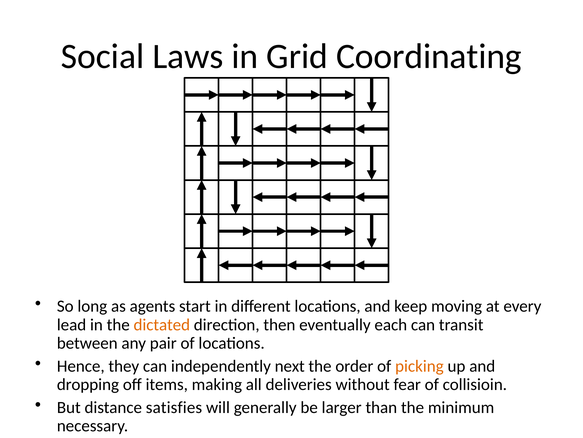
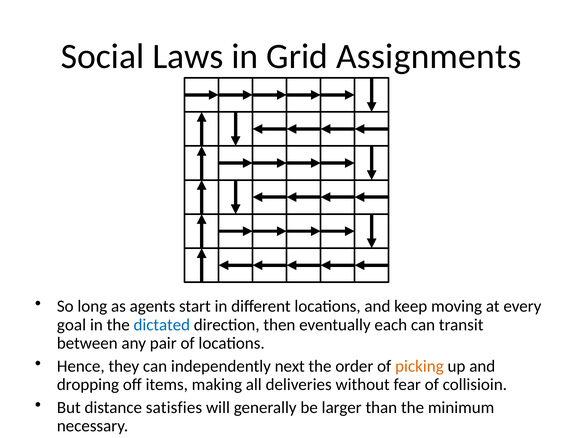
Coordinating: Coordinating -> Assignments
lead: lead -> goal
dictated colour: orange -> blue
